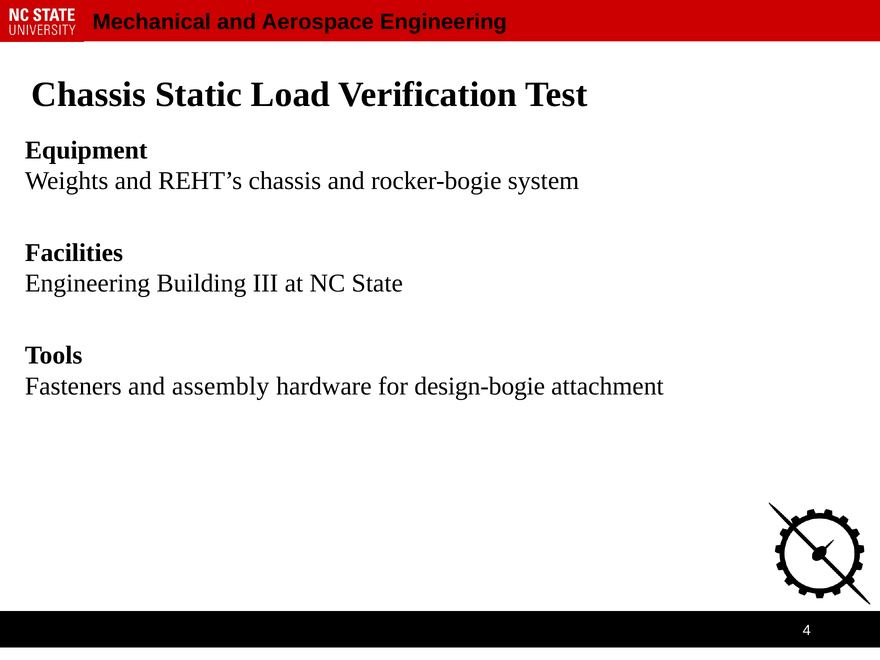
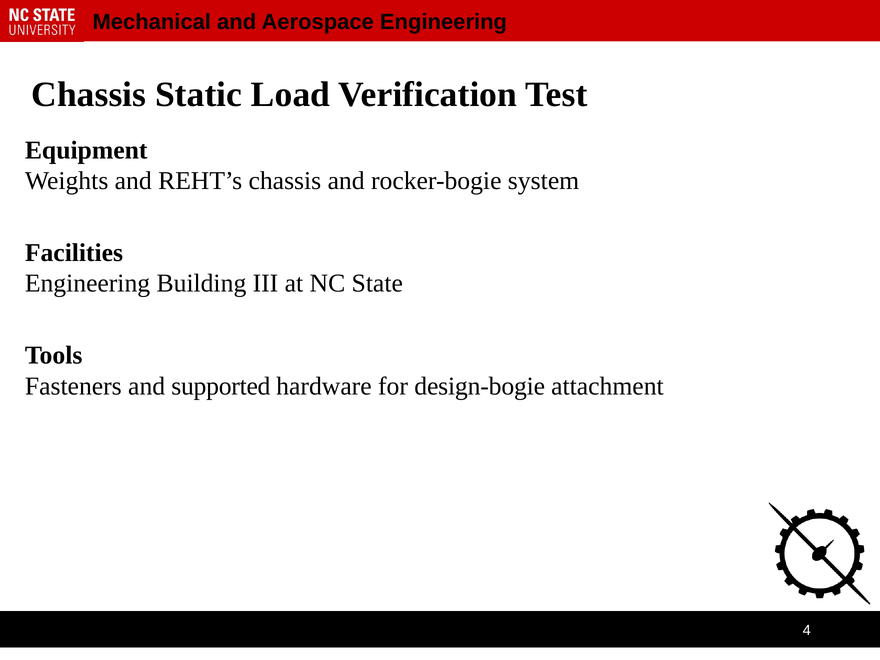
assembly: assembly -> supported
